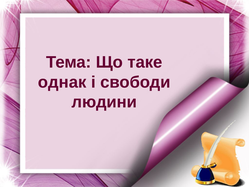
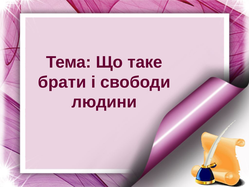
однак: однак -> брати
